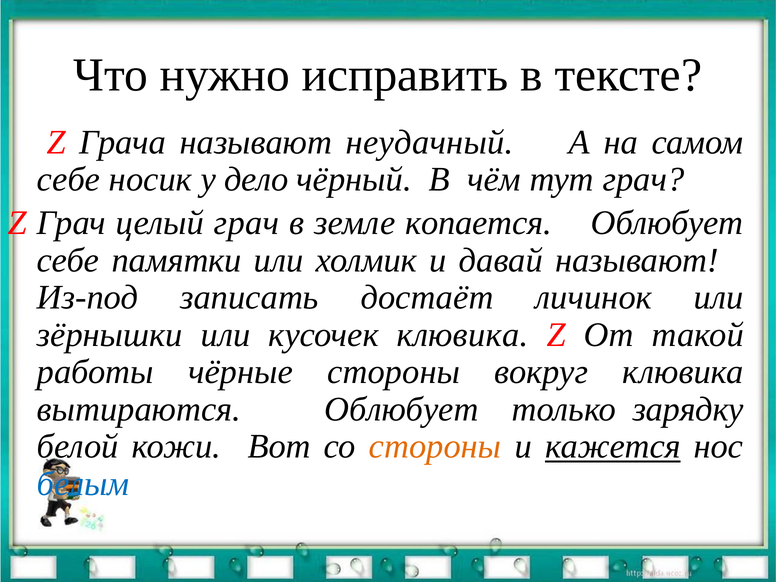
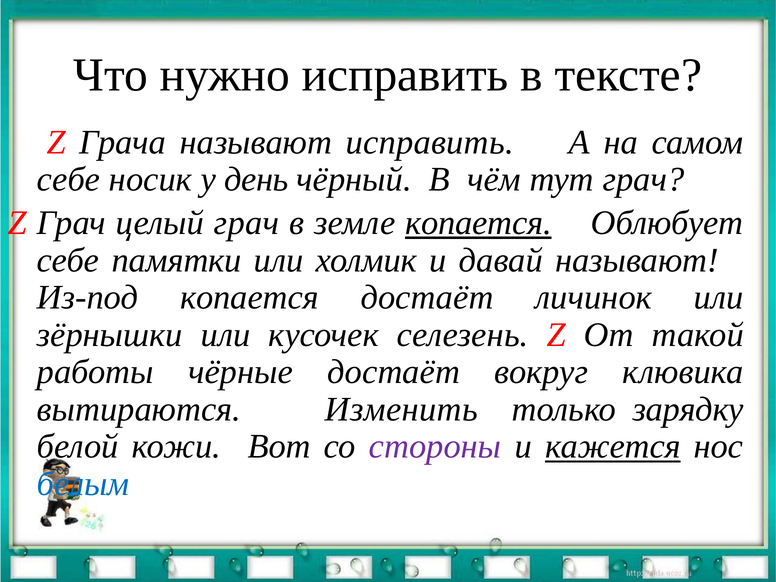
называют неудачный: неудачный -> исправить
дело: дело -> день
копается at (478, 223) underline: none -> present
Из-под записать: записать -> копается
кусочек клювика: клювика -> селезень
чёрные стороны: стороны -> достаёт
вытираются Облюбует: Облюбует -> Изменить
стороны at (435, 447) colour: orange -> purple
